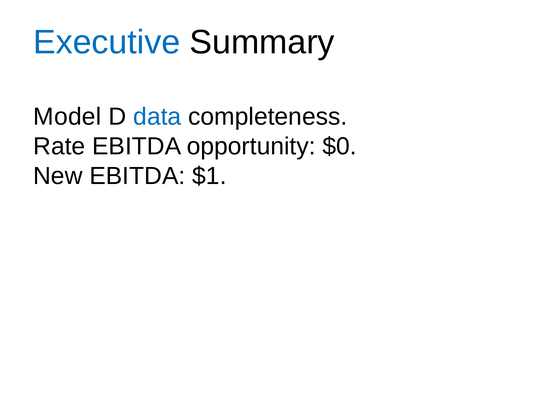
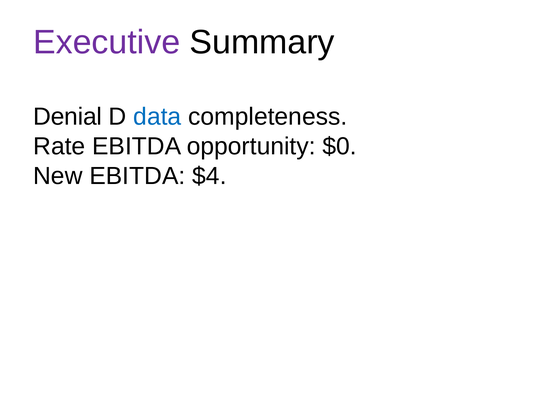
Executive colour: blue -> purple
Model: Model -> Denial
$1: $1 -> $4
